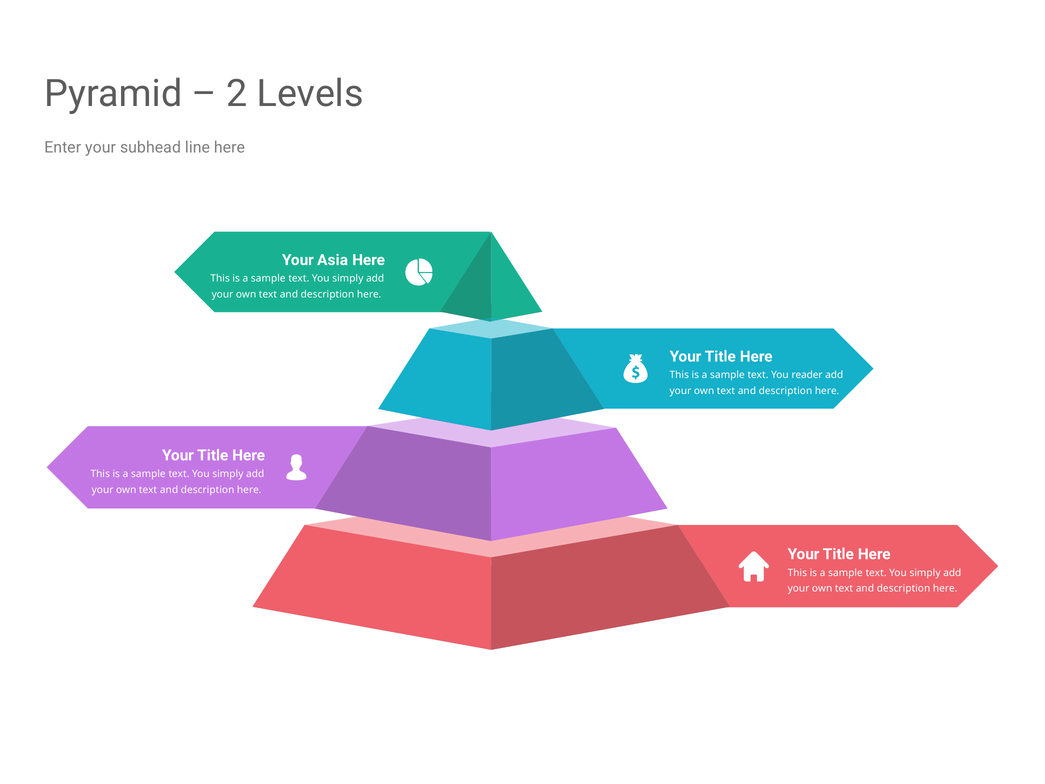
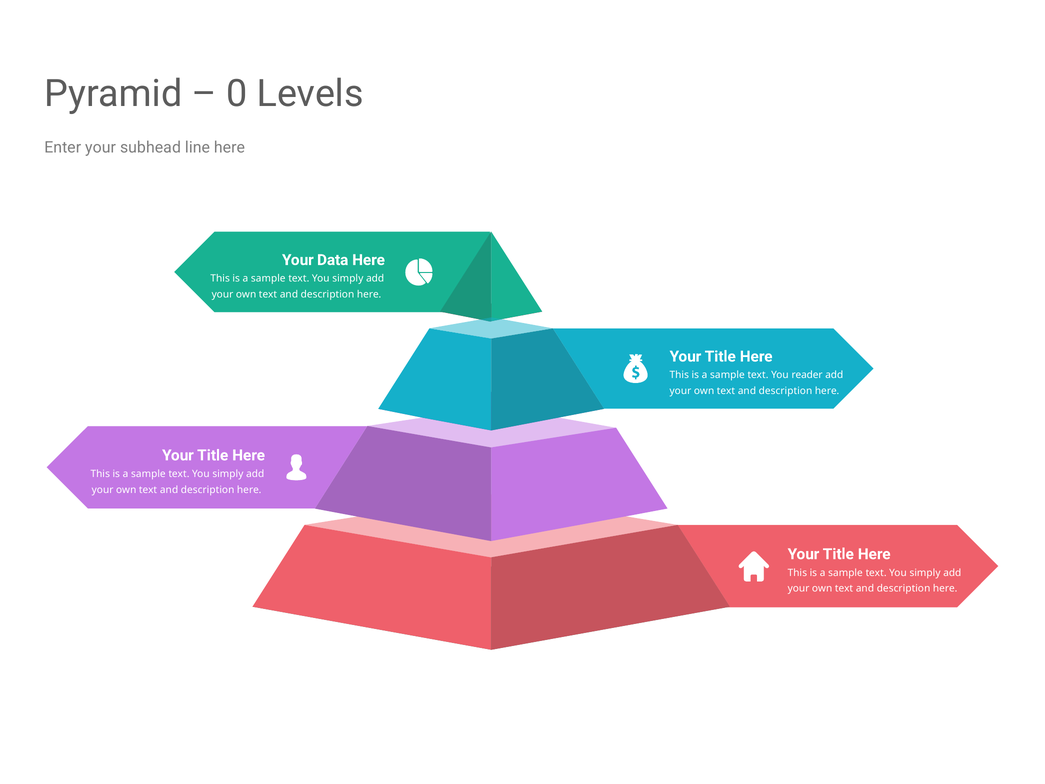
2: 2 -> 0
Asia: Asia -> Data
